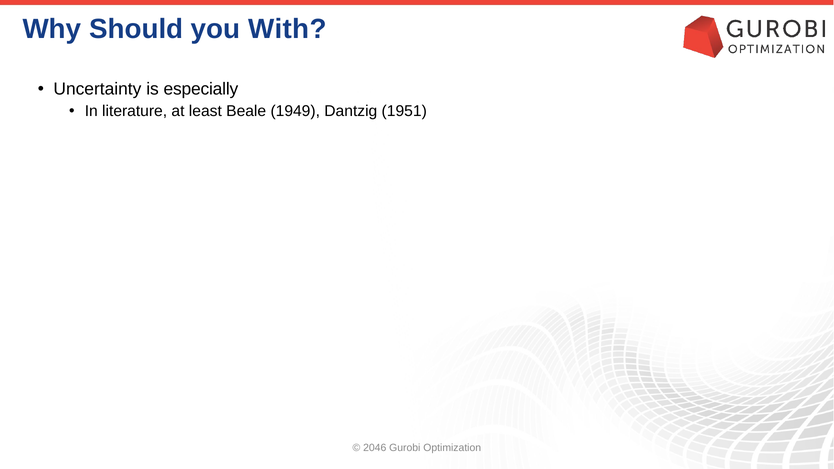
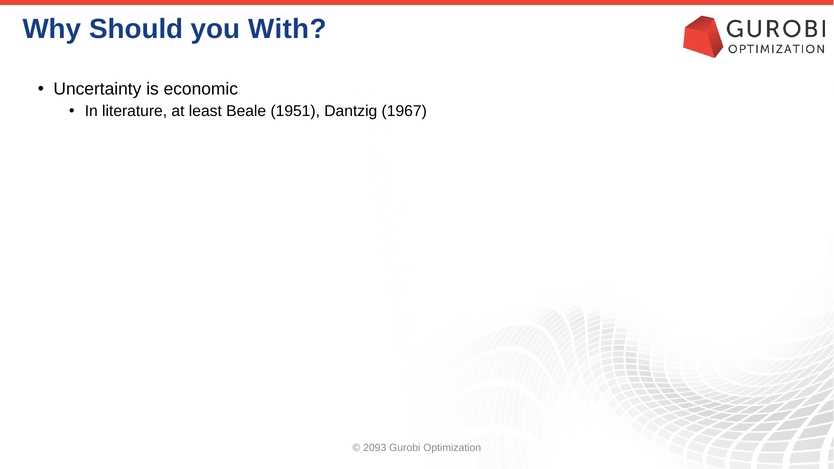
especially: especially -> economic
1949: 1949 -> 1951
1951: 1951 -> 1967
2046: 2046 -> 2093
